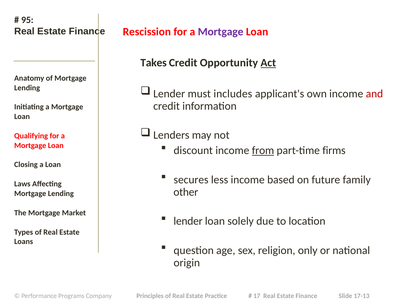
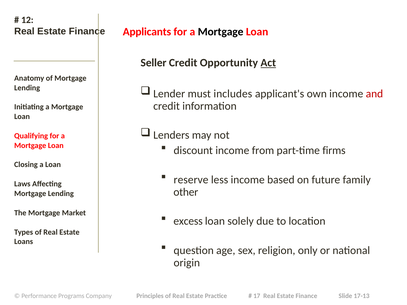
95: 95 -> 12
Rescission: Rescission -> Applicants
Mortgage at (221, 32) colour: purple -> black
Takes: Takes -> Seller
from underline: present -> none
secures: secures -> reserve
lender at (188, 221): lender -> excess
